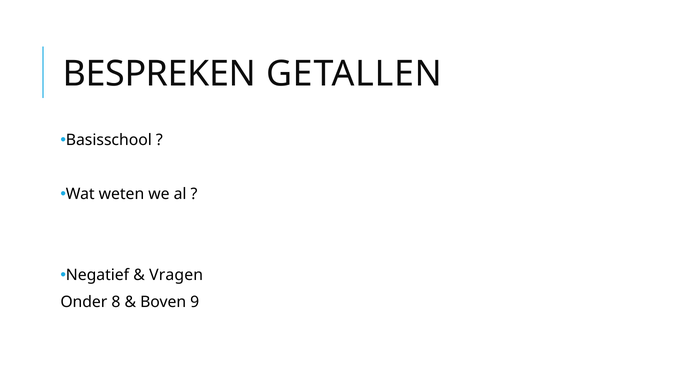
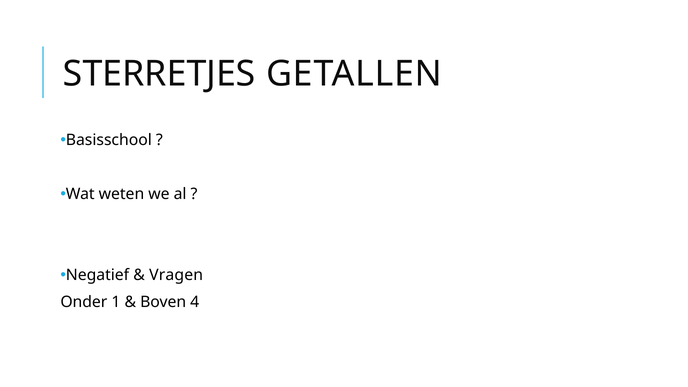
BESPREKEN: BESPREKEN -> STERRETJES
8: 8 -> 1
9: 9 -> 4
